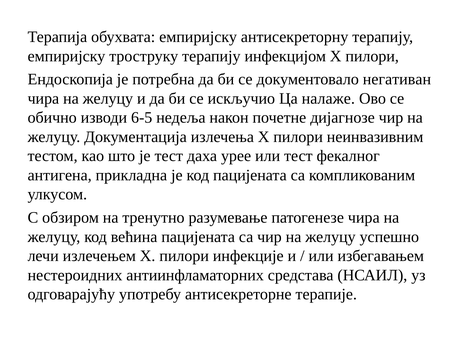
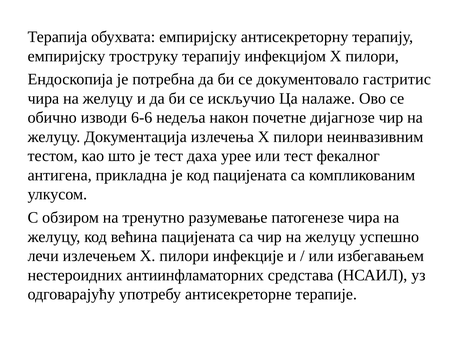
негативан: негативан -> гастритис
6-5: 6-5 -> 6-6
